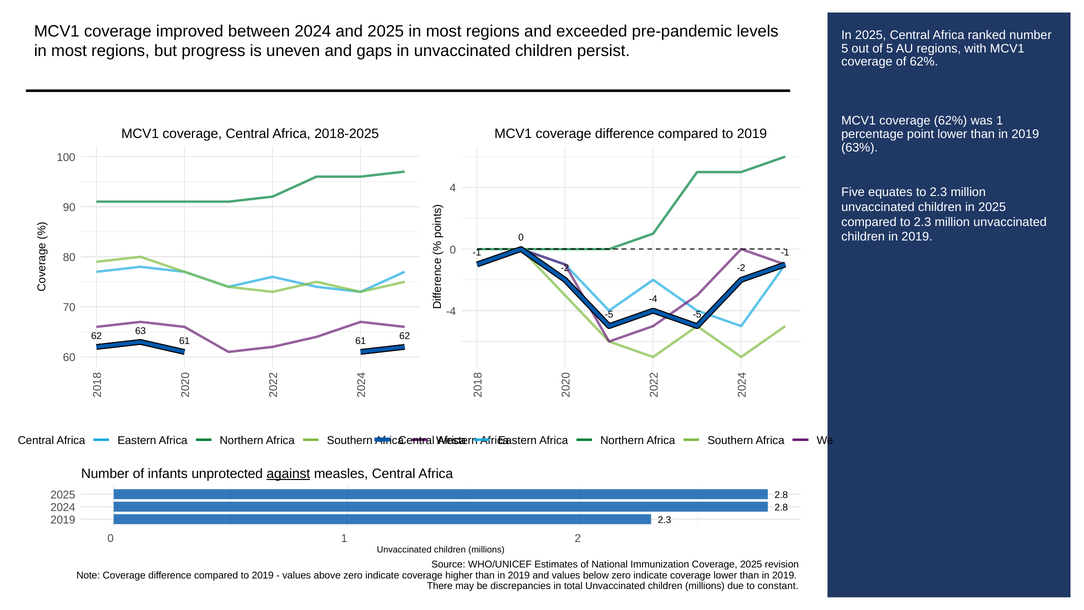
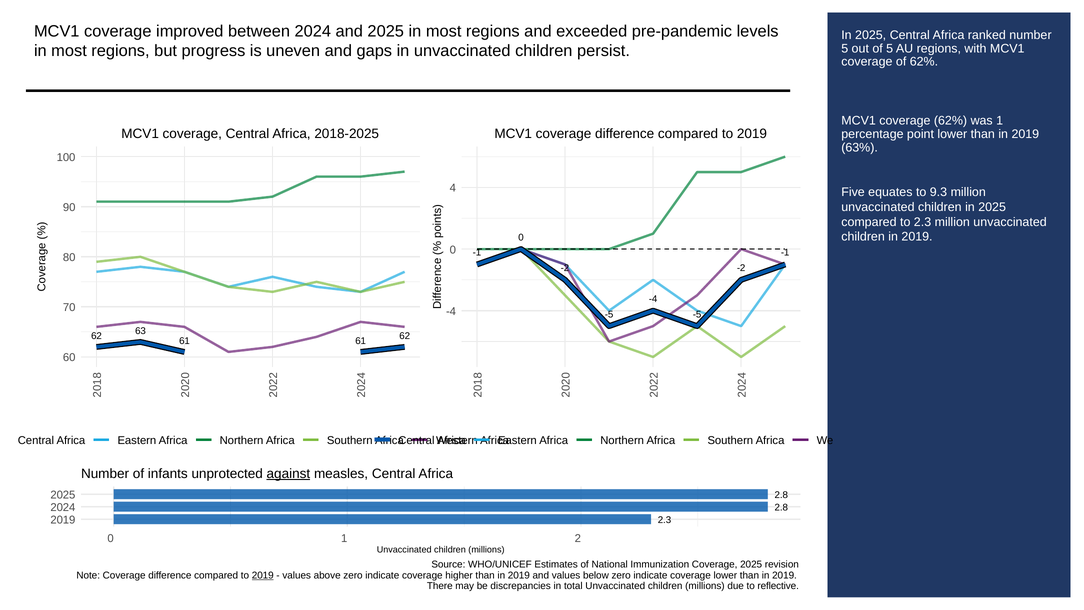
equates to 2.3: 2.3 -> 9.3
2019 at (263, 575) underline: none -> present
constant: constant -> reflective
